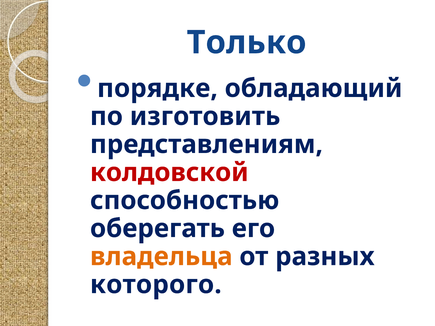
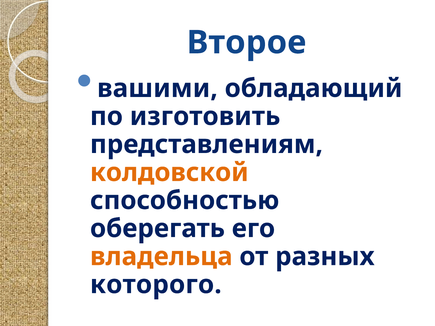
Только: Только -> Второе
порядке: порядке -> вашими
колдовской colour: red -> orange
